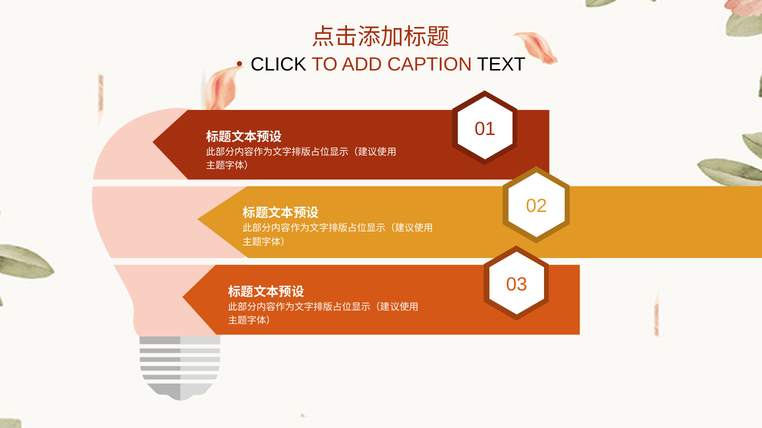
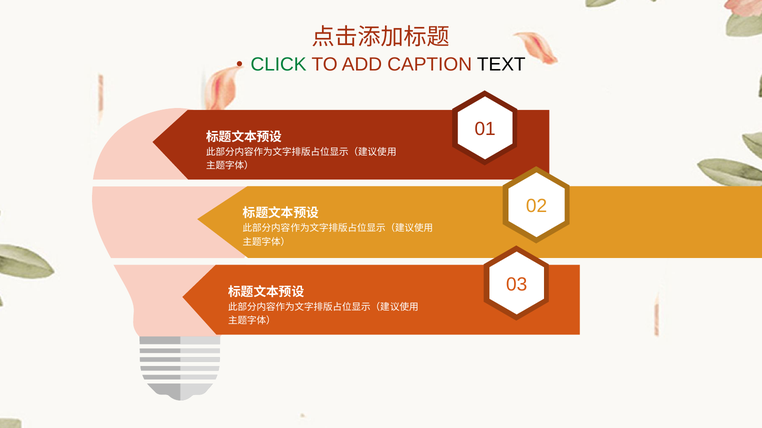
CLICK colour: black -> green
